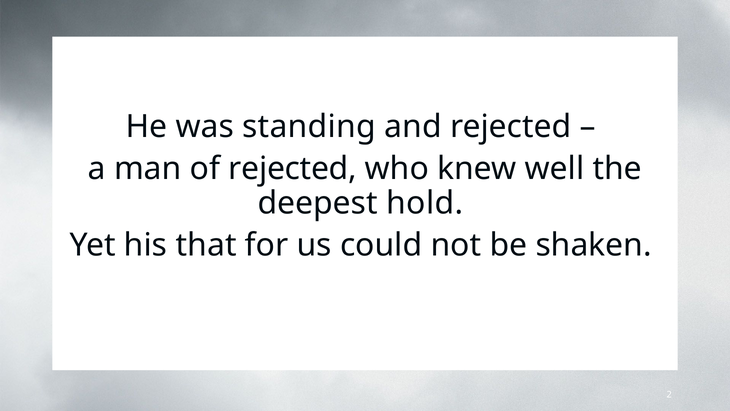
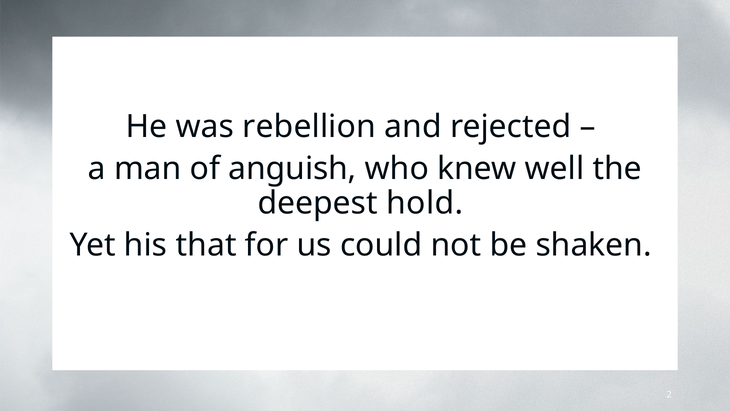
standing: standing -> rebellion
of rejected: rejected -> anguish
